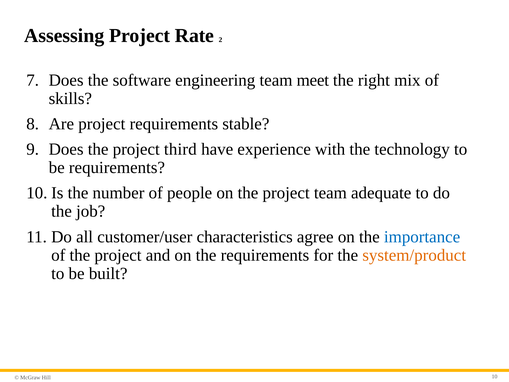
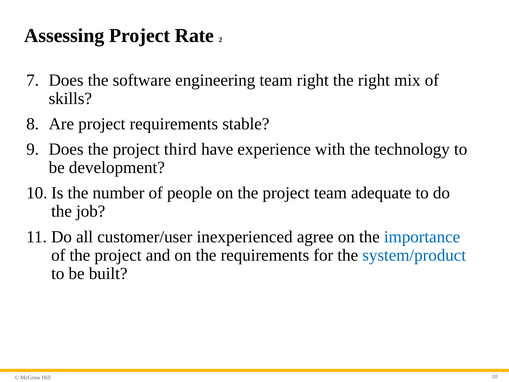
team meet: meet -> right
be requirements: requirements -> development
characteristics: characteristics -> inexperienced
system/product colour: orange -> blue
